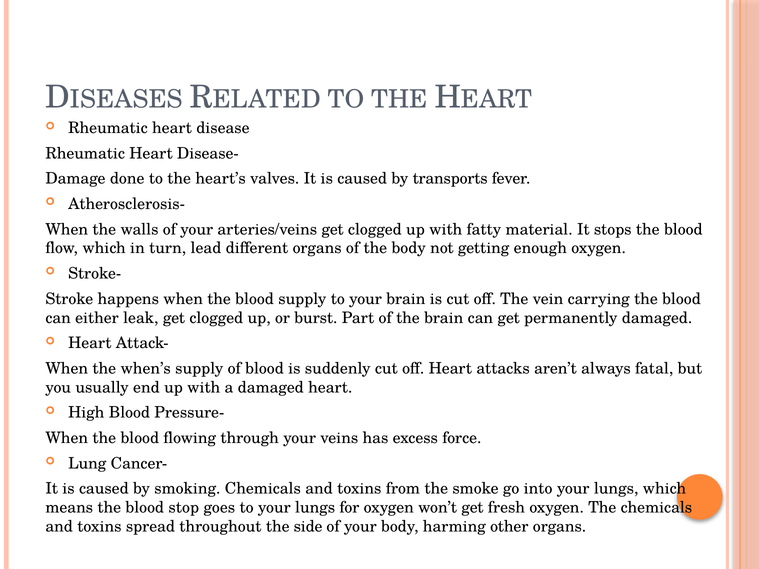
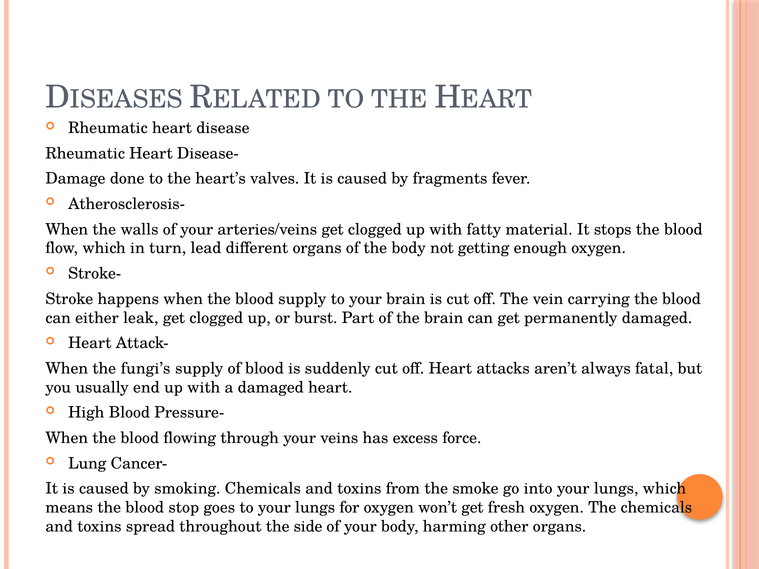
transports: transports -> fragments
when’s: when’s -> fungi’s
